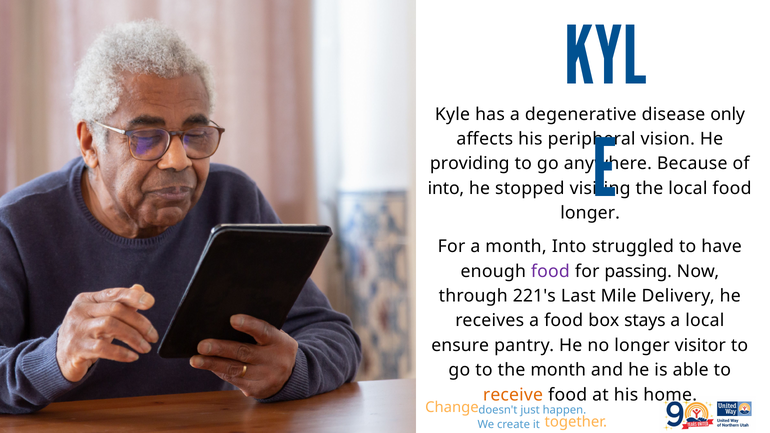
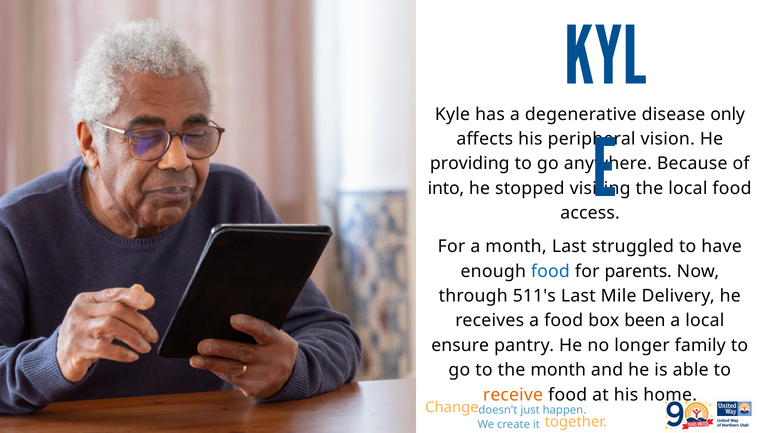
longer at (590, 213): longer -> access
month Into: Into -> Last
food at (550, 271) colour: purple -> blue
passing: passing -> parents
221's: 221's -> 511's
stays: stays -> been
visitor: visitor -> family
